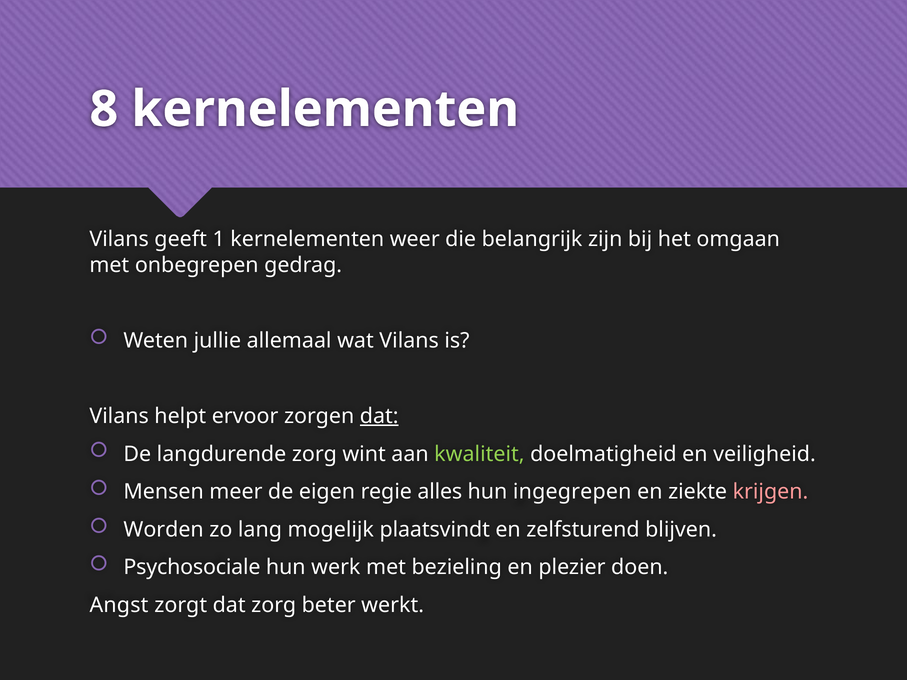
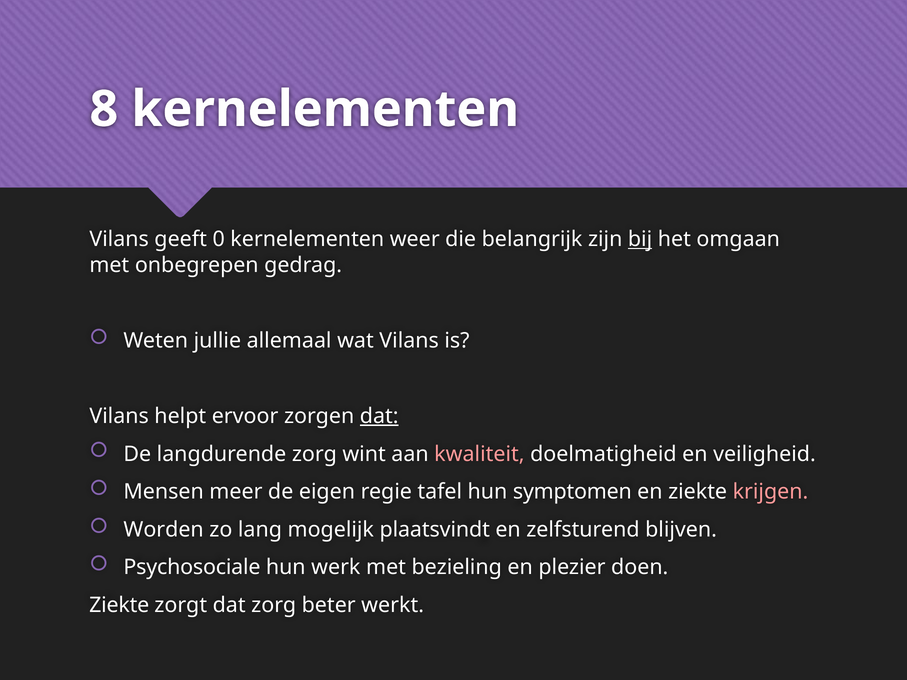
1: 1 -> 0
bij underline: none -> present
kwaliteit colour: light green -> pink
alles: alles -> tafel
ingegrepen: ingegrepen -> symptomen
Angst at (119, 605): Angst -> Ziekte
